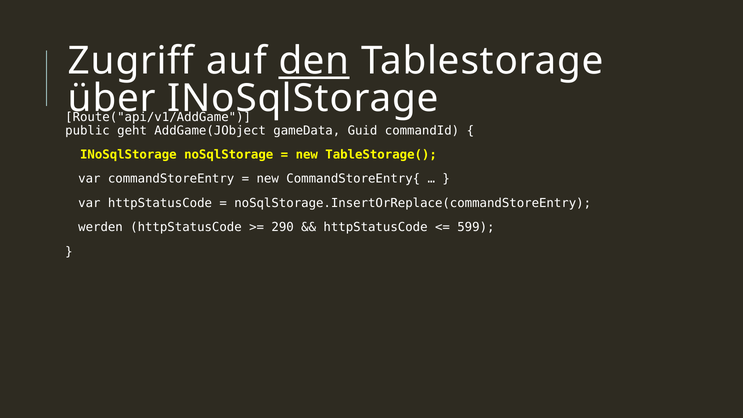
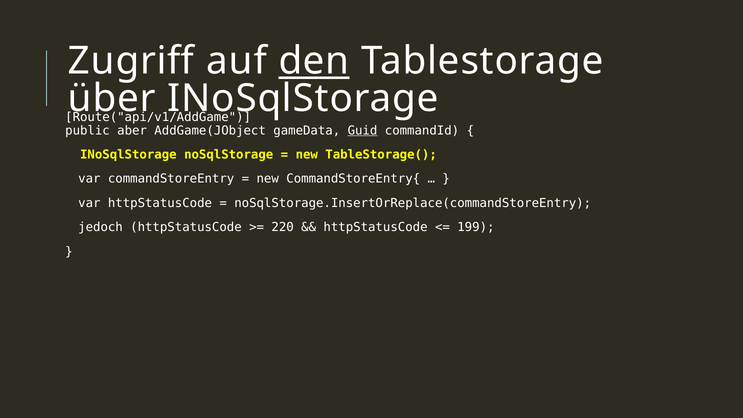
geht: geht -> aber
Guid underline: none -> present
werden: werden -> jedoch
290: 290 -> 220
599: 599 -> 199
